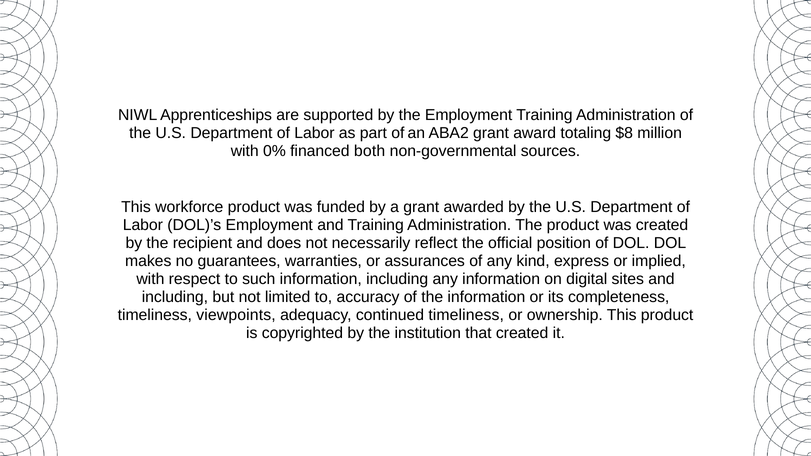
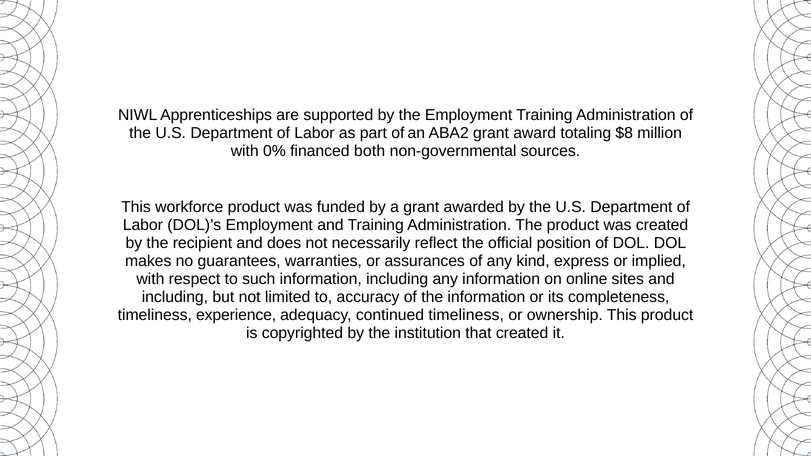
digital: digital -> online
viewpoints: viewpoints -> experience
